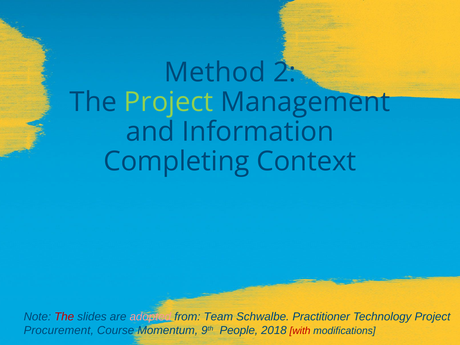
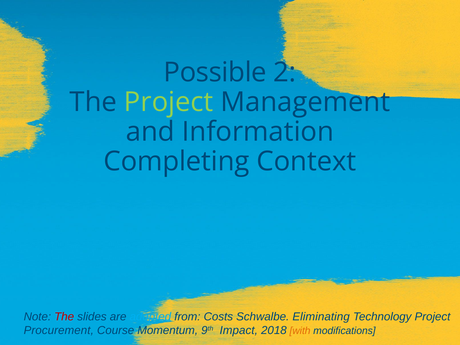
Method: Method -> Possible
adopted colour: pink -> light blue
Team: Team -> Costs
Practitioner: Practitioner -> Eliminating
People: People -> Impact
with colour: red -> orange
